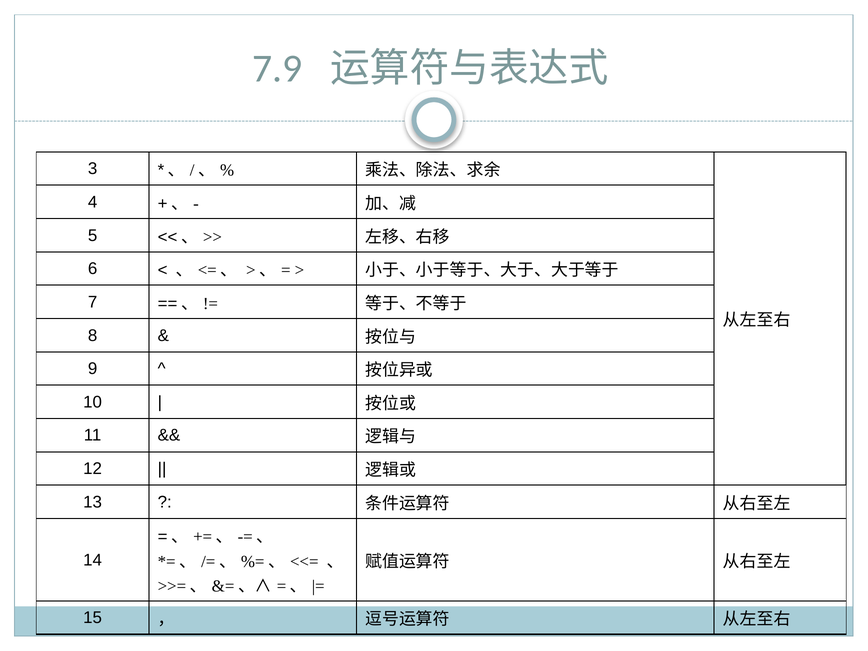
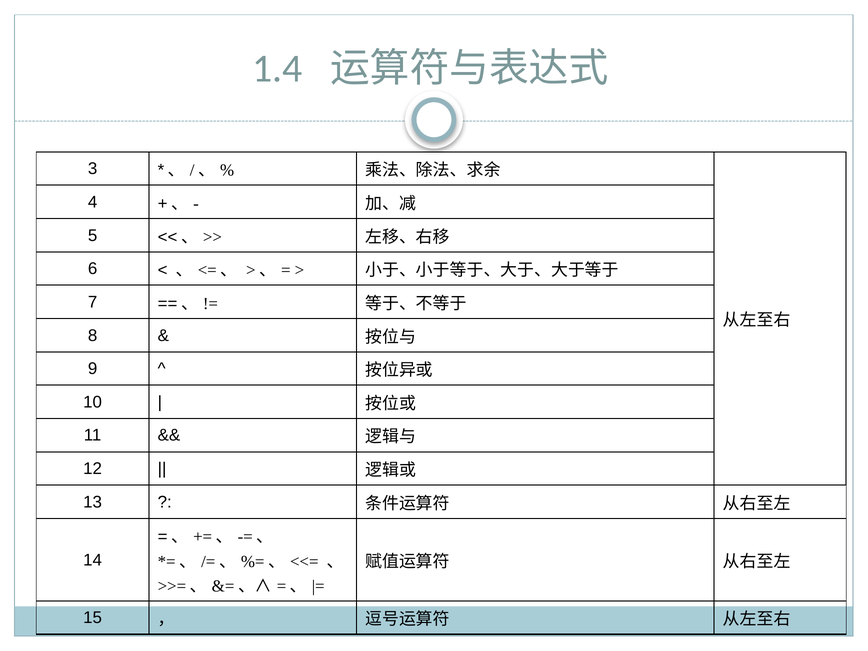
7.9: 7.9 -> 1.4
